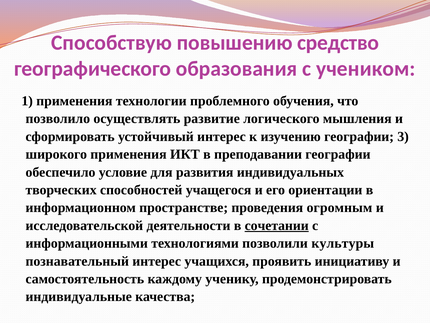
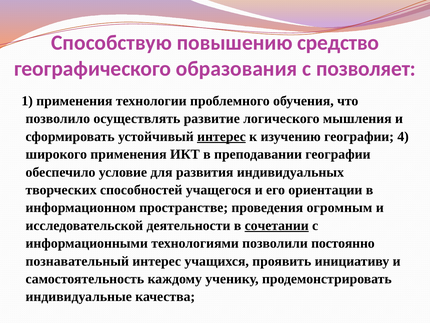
учеником: учеником -> позволяет
интерес at (221, 136) underline: none -> present
3: 3 -> 4
культуры: культуры -> постоянно
